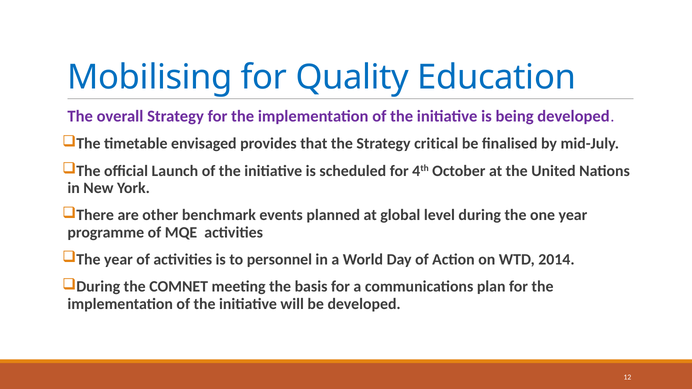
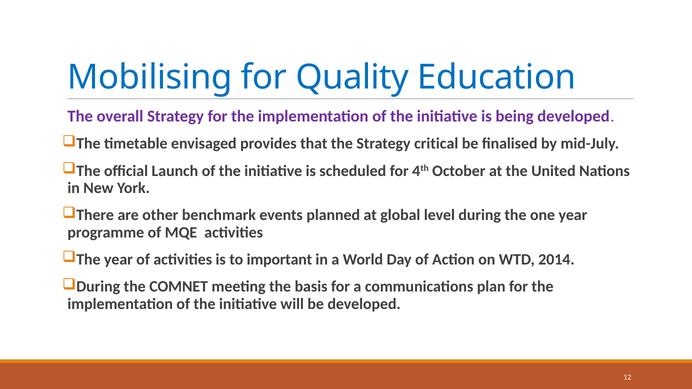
personnel: personnel -> important
